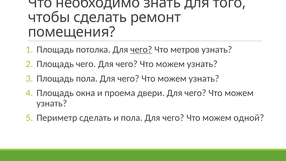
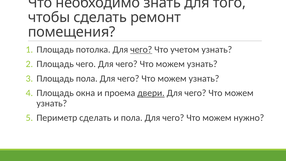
метров: метров -> учетом
двери underline: none -> present
одной: одной -> нужно
